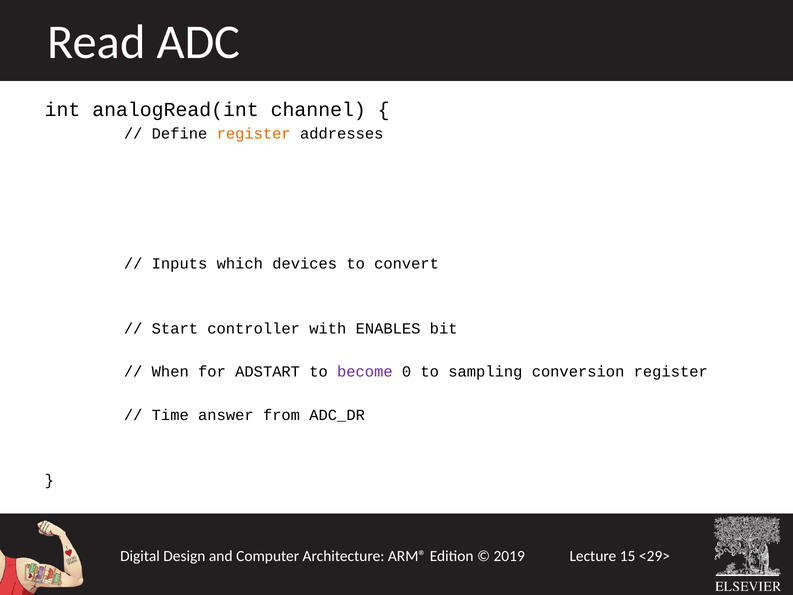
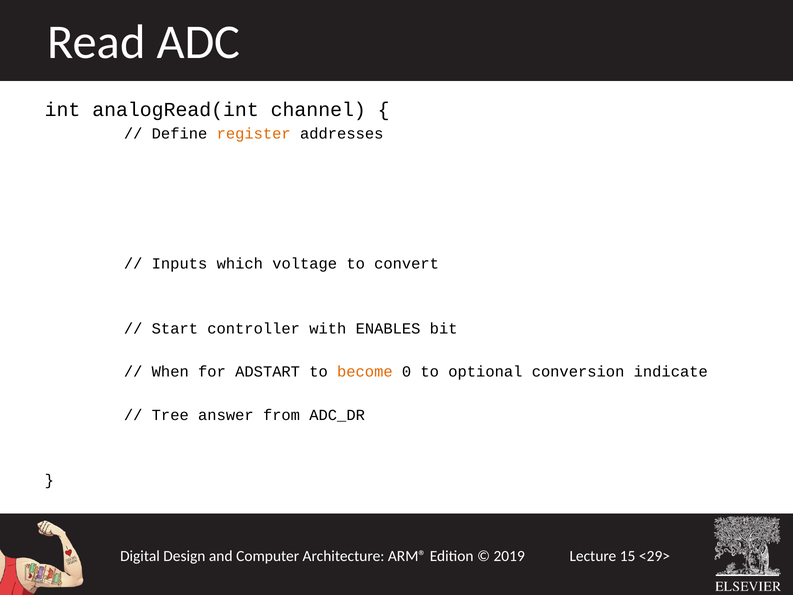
devices: devices -> voltage
become colour: purple -> orange
sampling: sampling -> optional
conversion register: register -> indicate
Time: Time -> Tree
